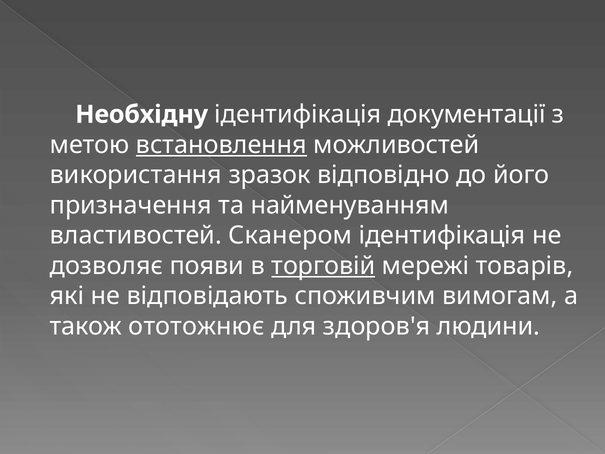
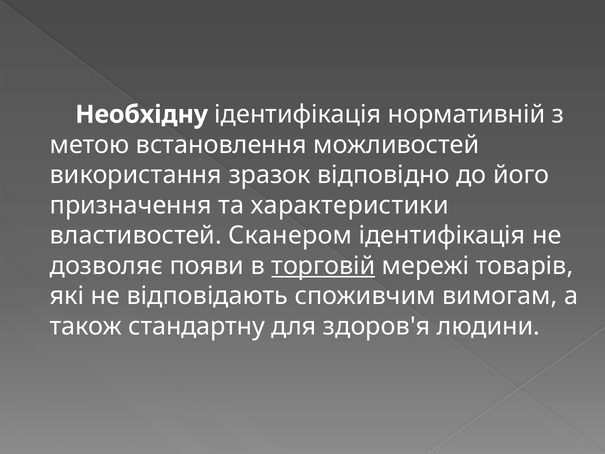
документації: документації -> нормативній
встановлення underline: present -> none
найменуванням: найменуванням -> характеристики
ототожнює: ототожнює -> стандартну
